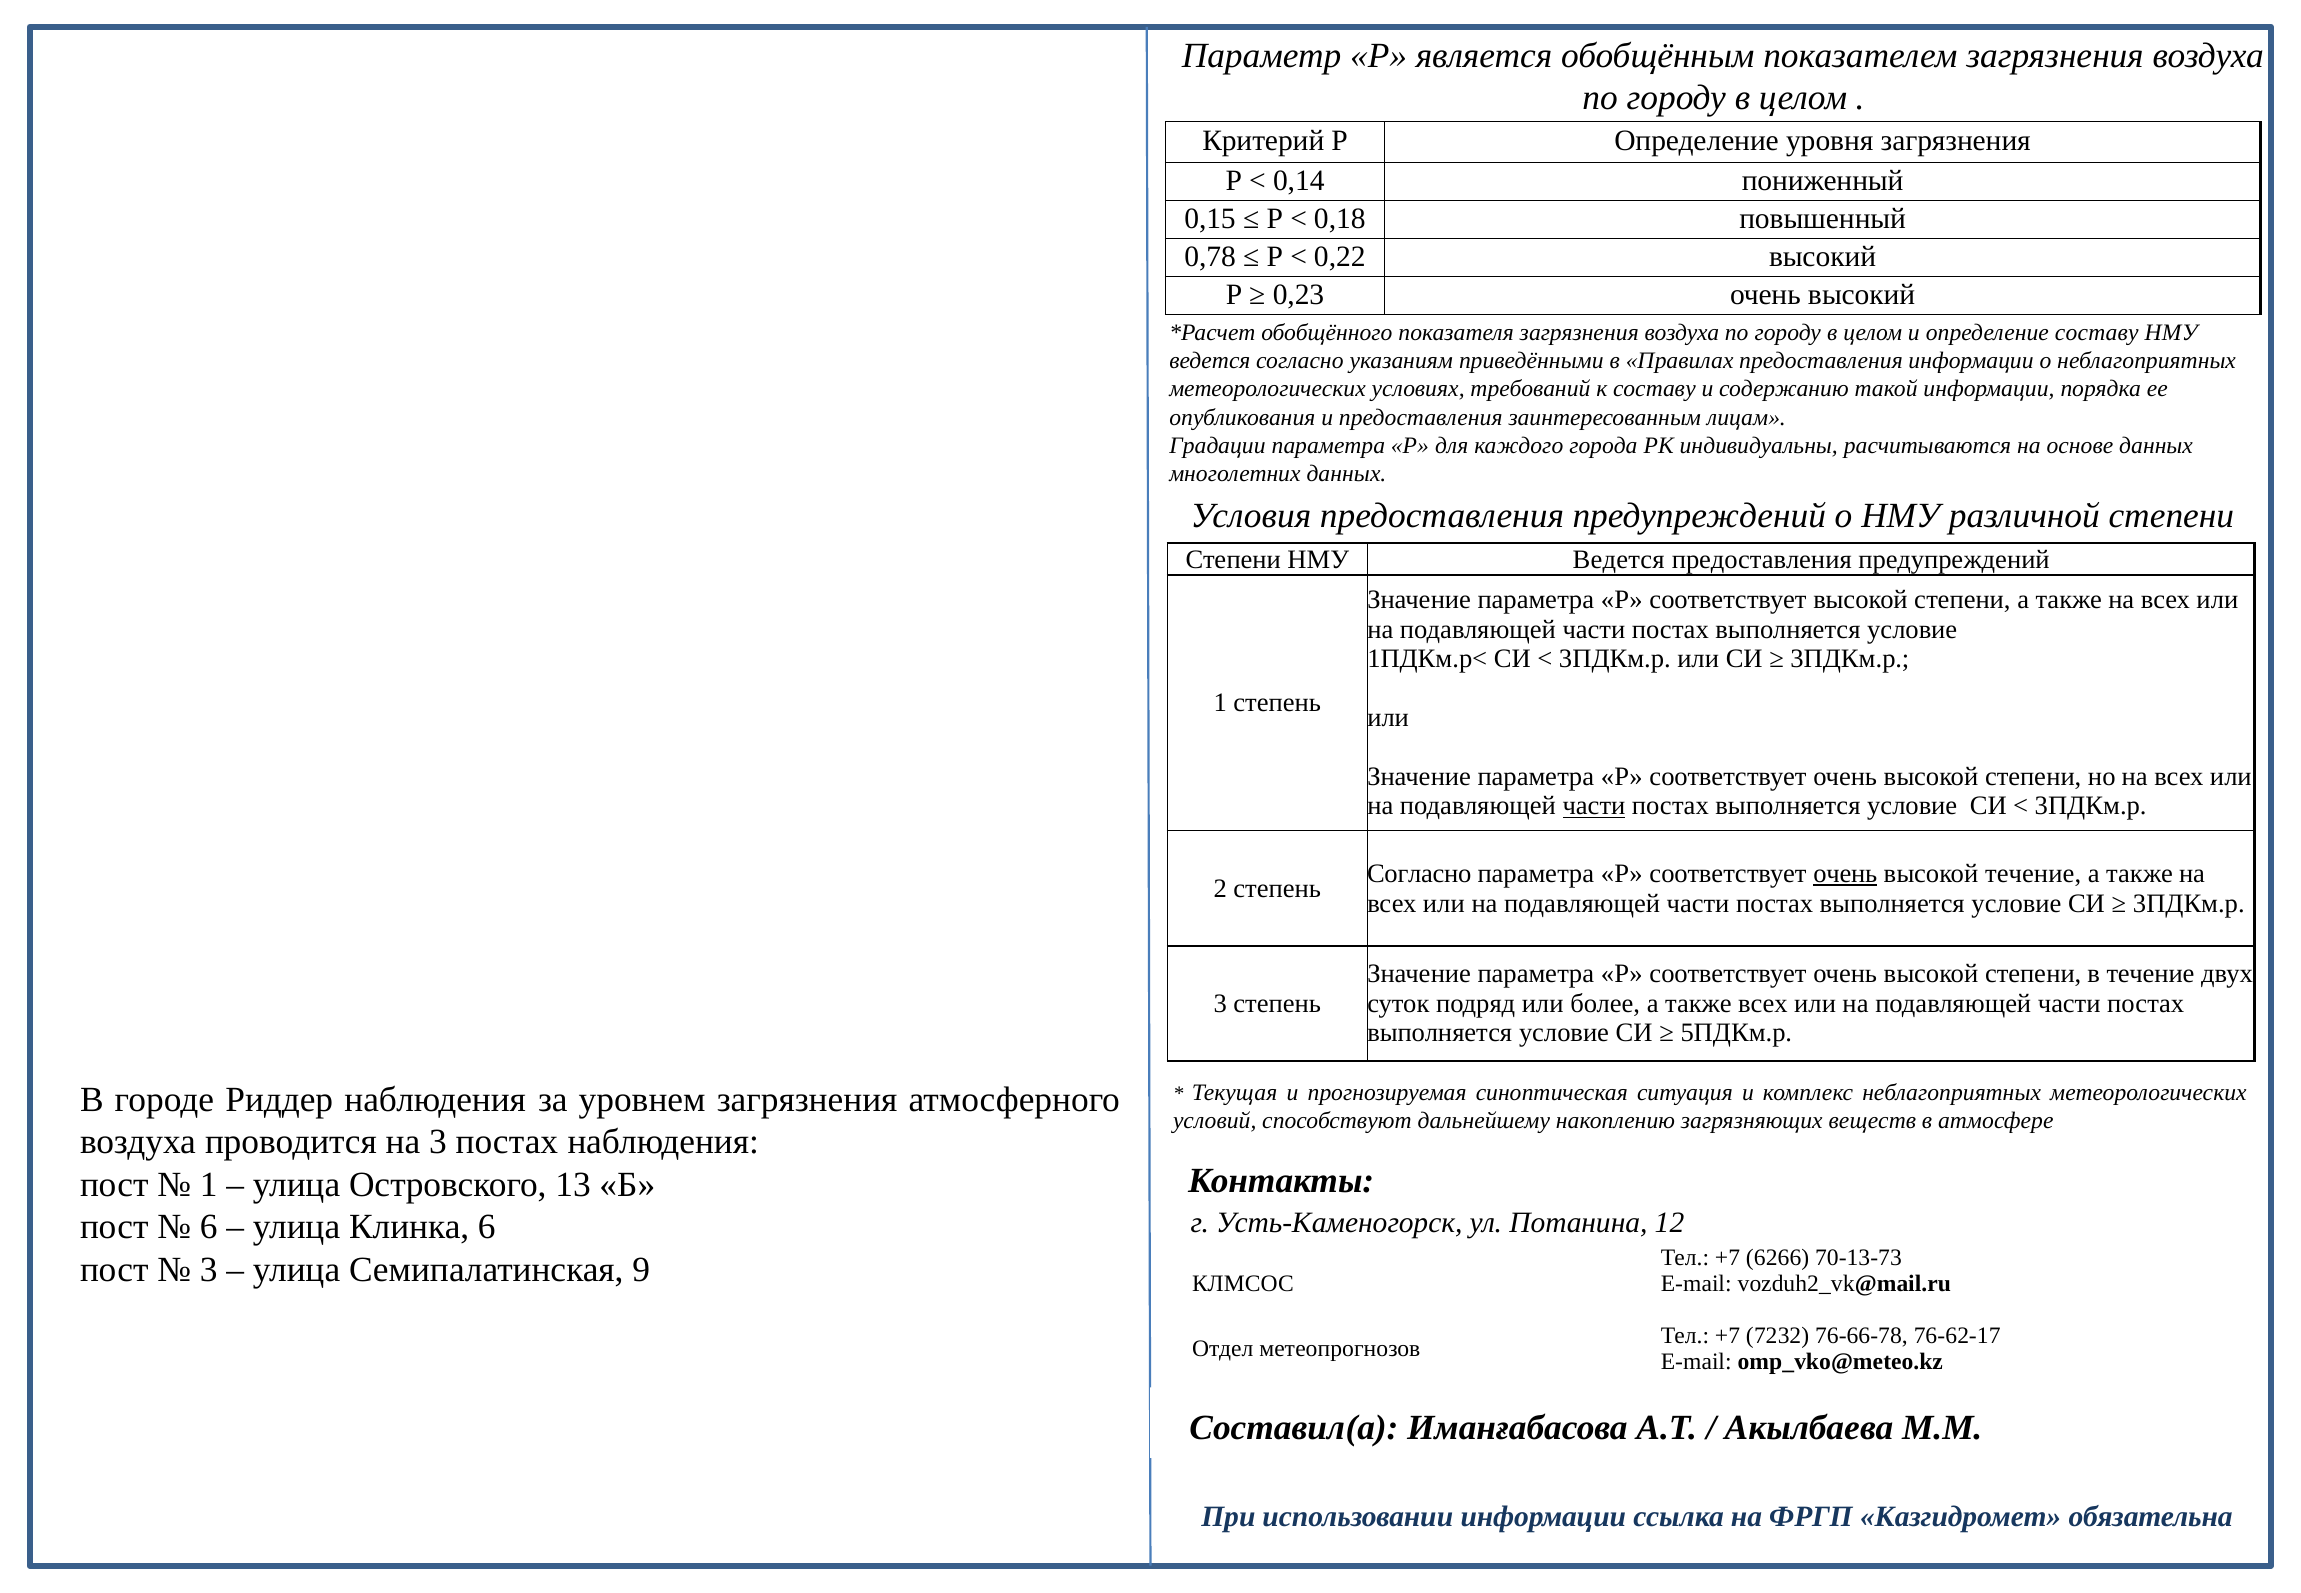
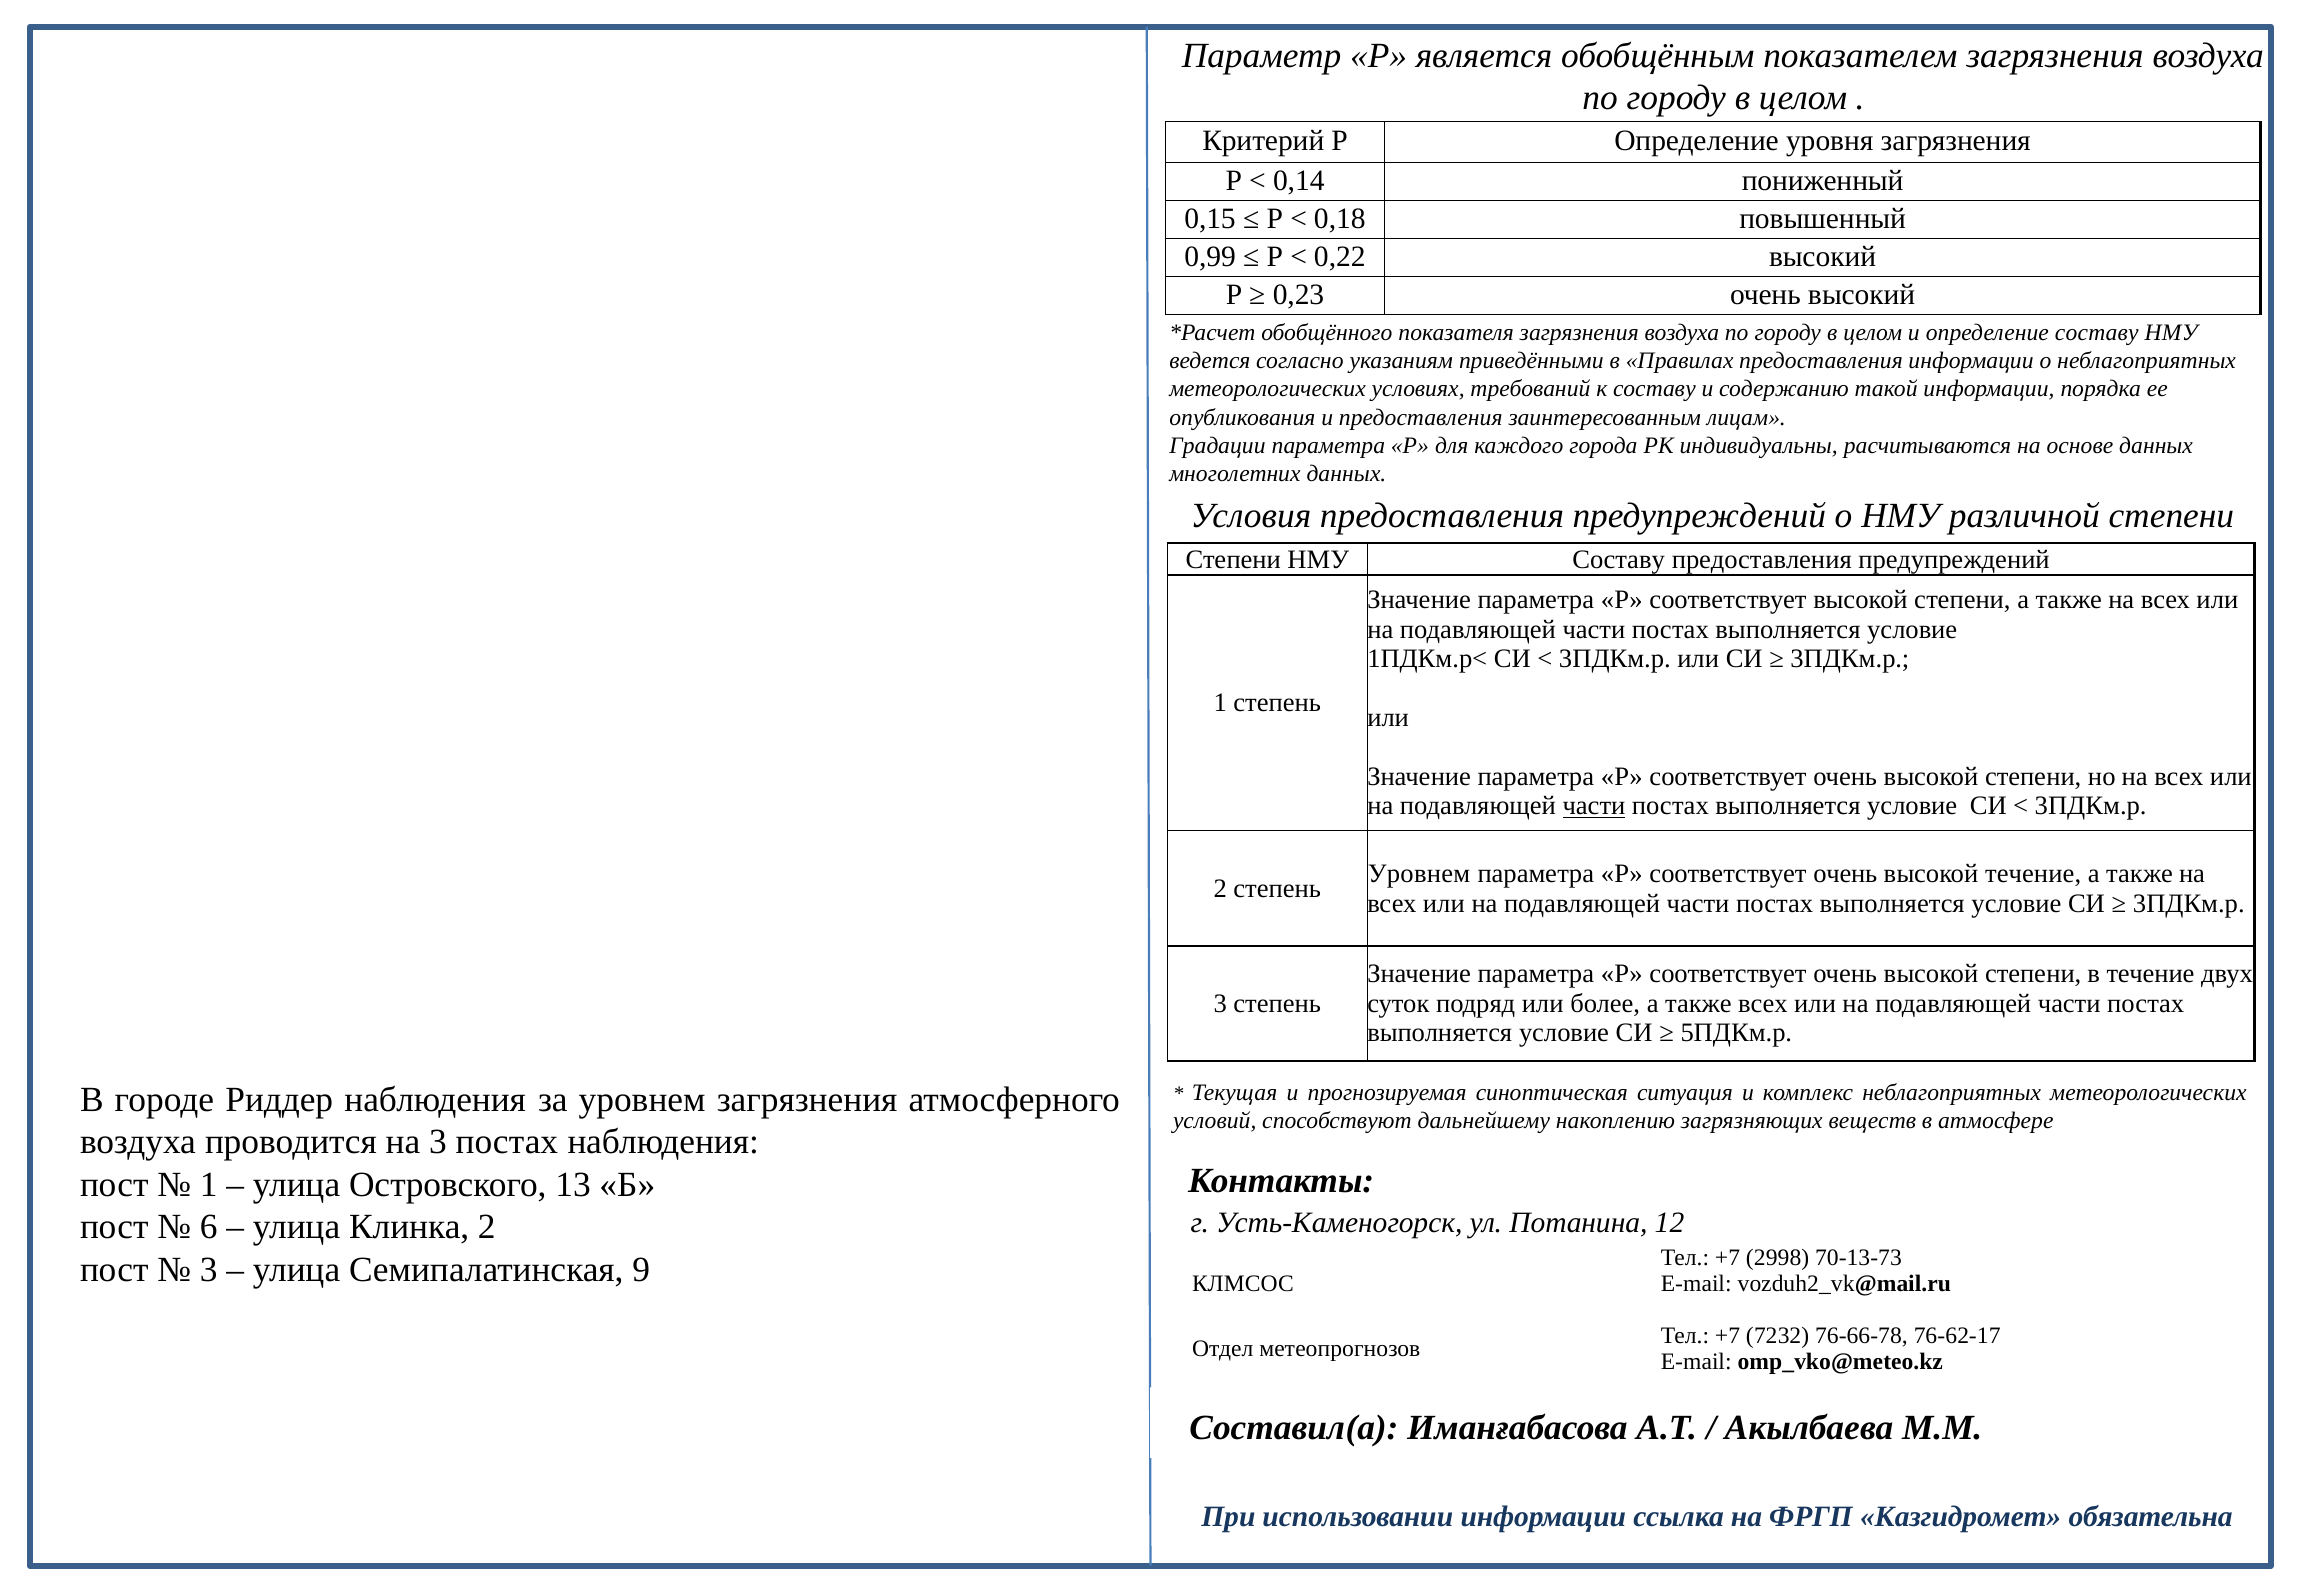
0,78: 0,78 -> 0,99
Степени НМУ Ведется: Ведется -> Составу
Согласно at (1419, 874): Согласно -> Уровнем
очень at (1845, 874) underline: present -> none
Клинка 6: 6 -> 2
6266: 6266 -> 2998
